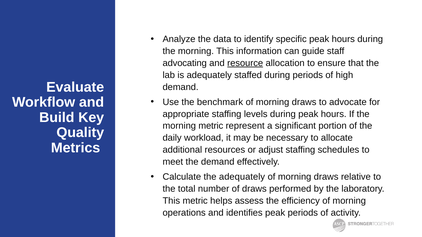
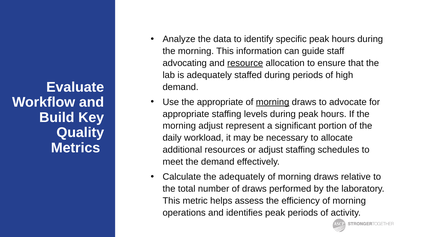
the benchmark: benchmark -> appropriate
morning at (273, 102) underline: none -> present
morning metric: metric -> adjust
